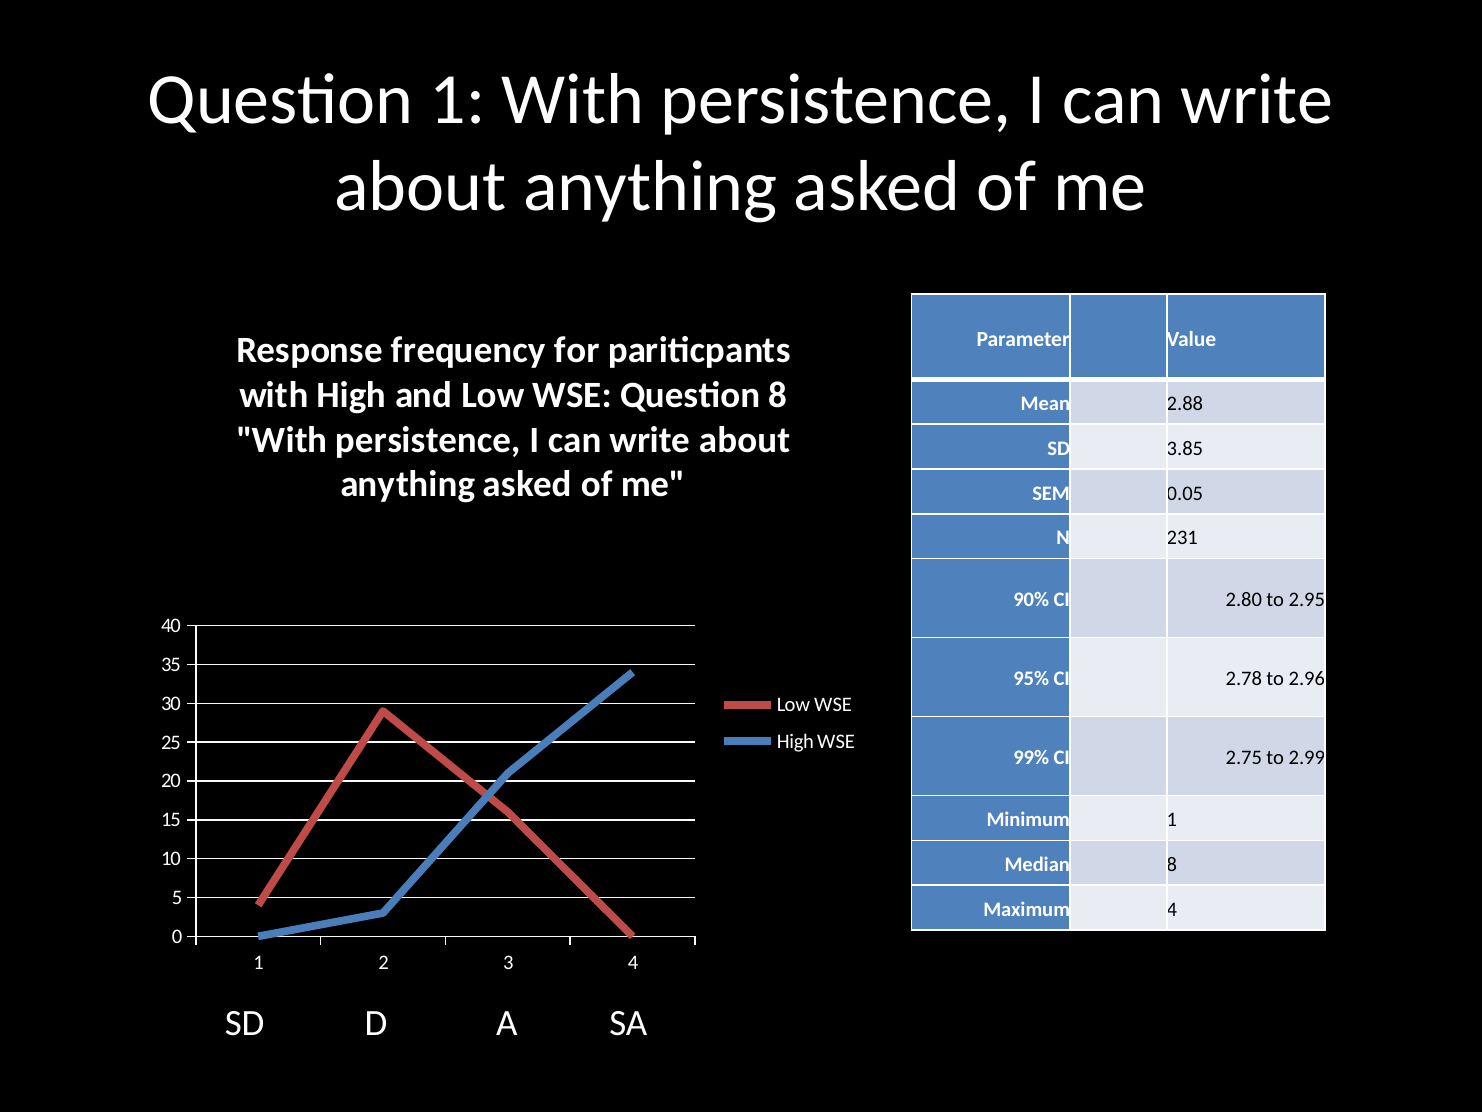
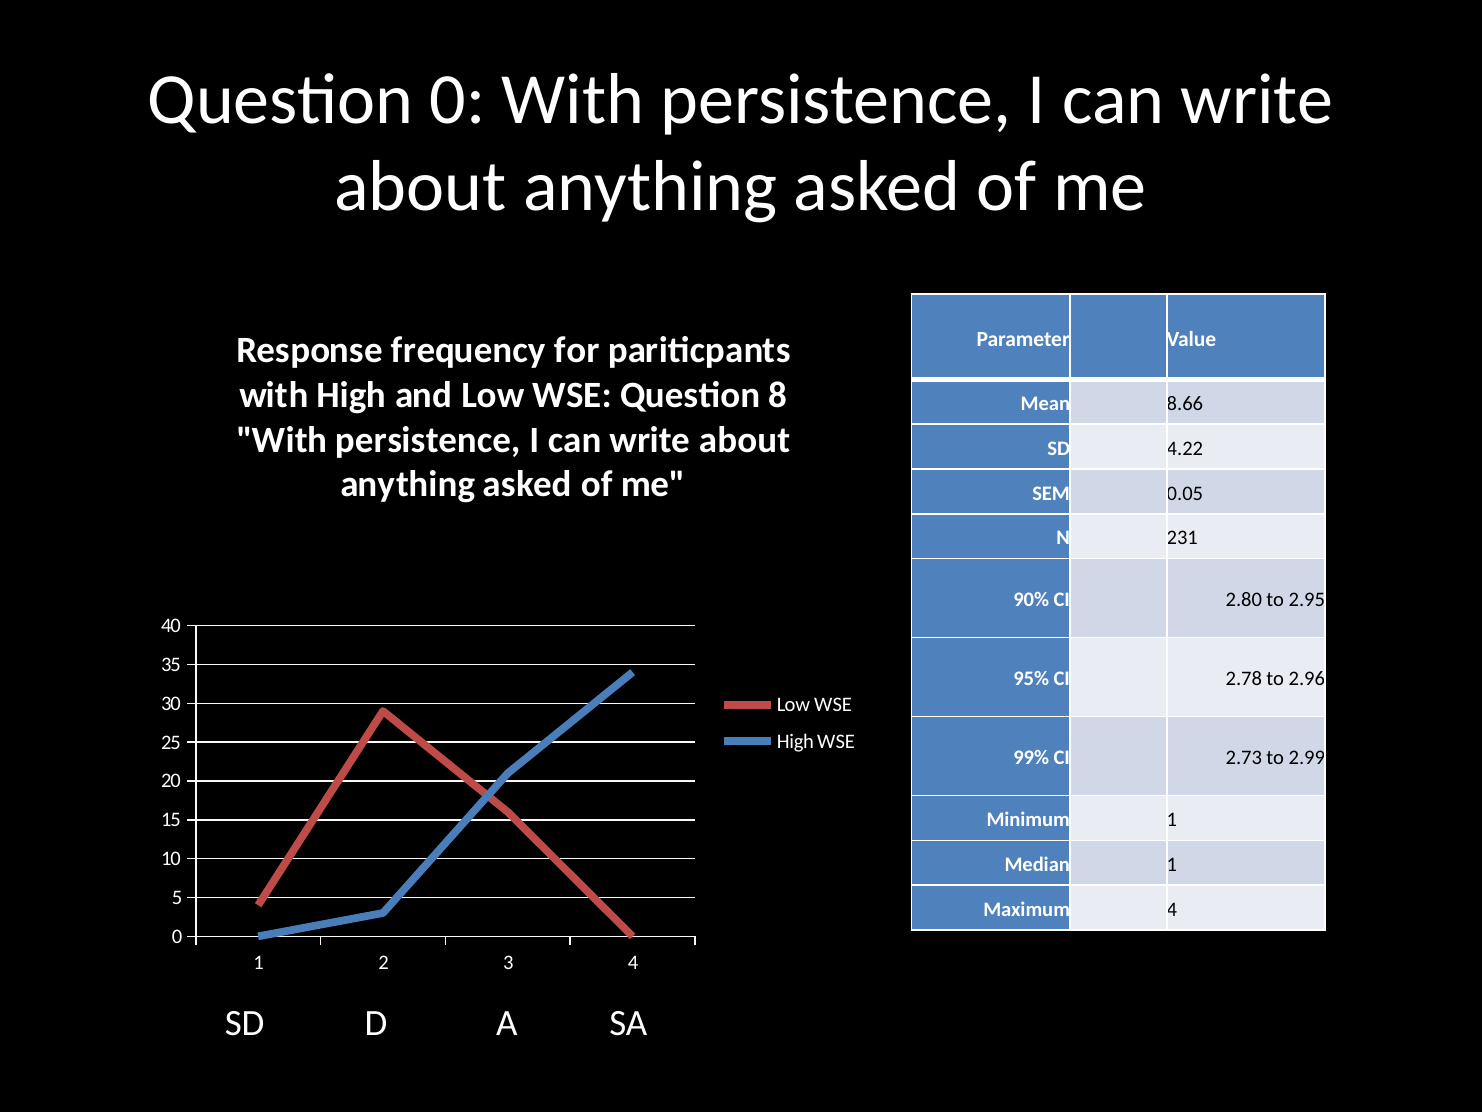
Question 1: 1 -> 0
2.88: 2.88 -> 8.66
3.85: 3.85 -> 4.22
2.75: 2.75 -> 2.73
Median 8: 8 -> 1
